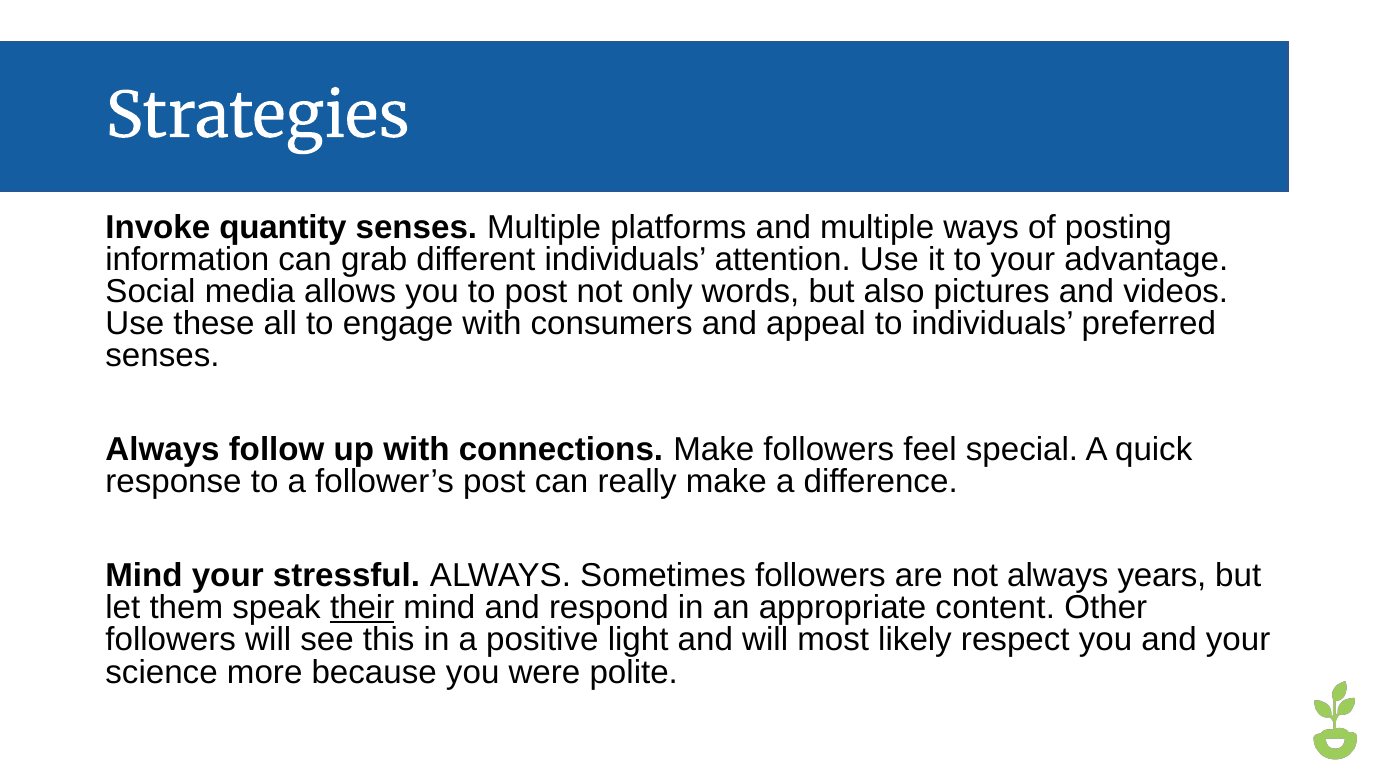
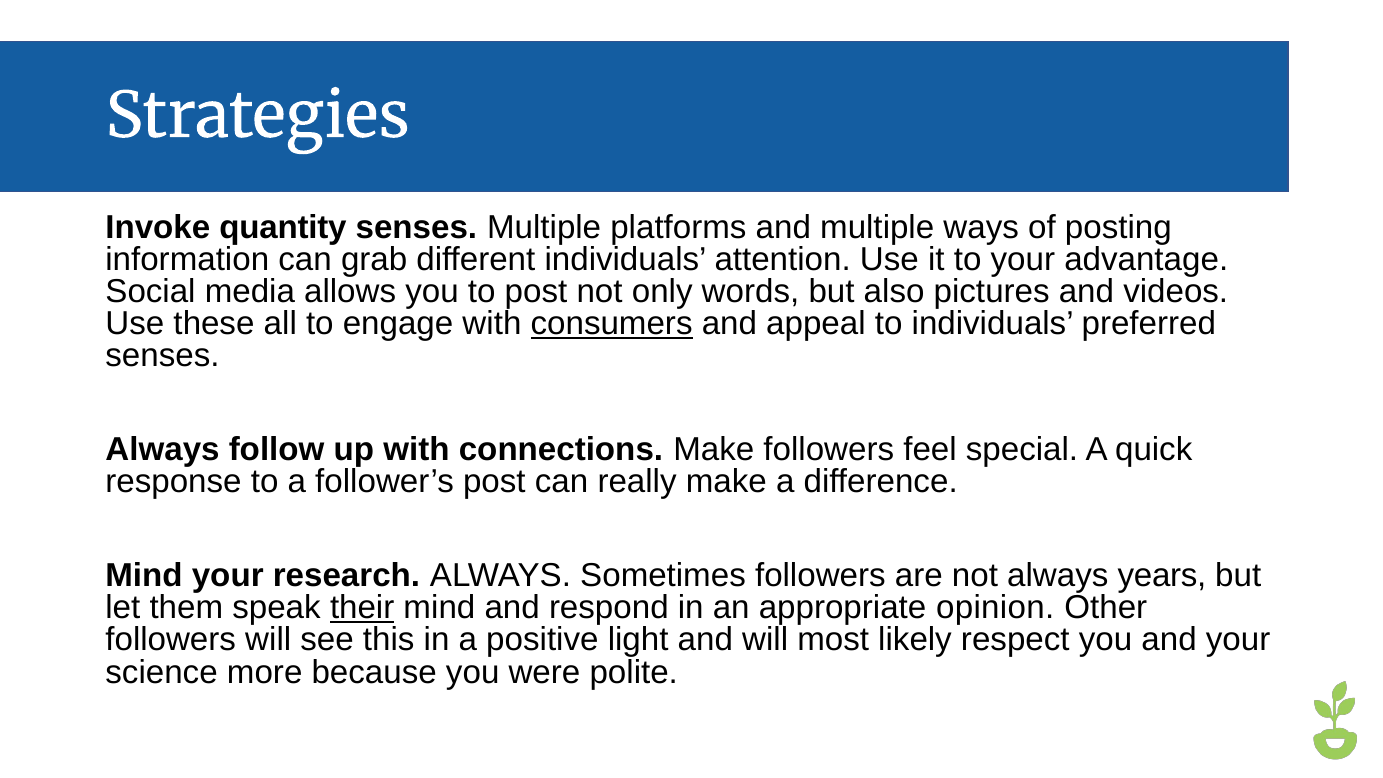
consumers underline: none -> present
stressful: stressful -> research
content: content -> opinion
